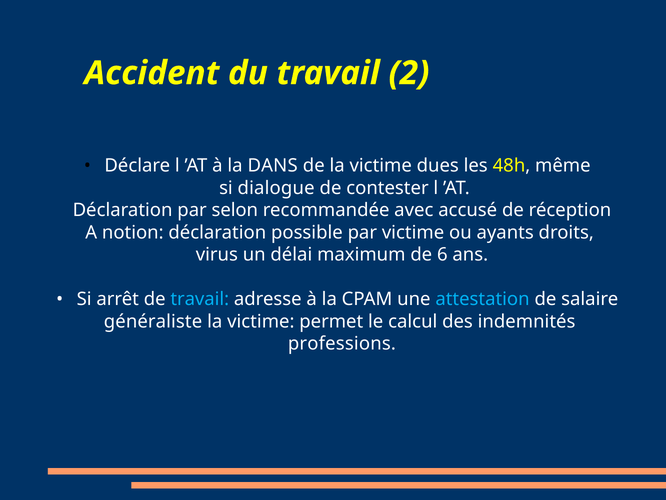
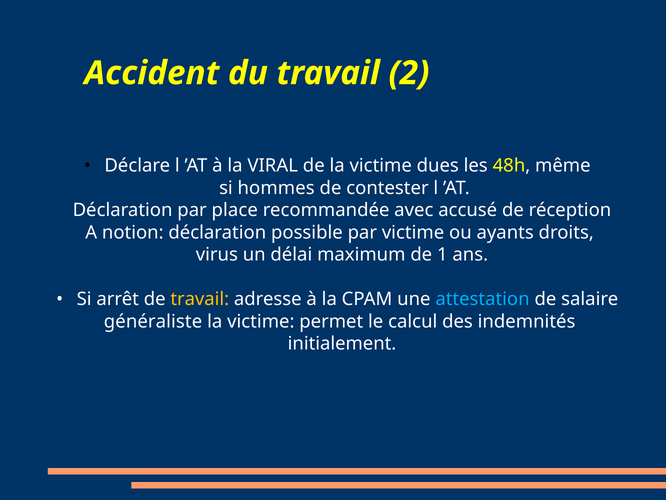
DANS: DANS -> VIRAL
dialogue: dialogue -> hommes
selon: selon -> place
6: 6 -> 1
travail at (200, 299) colour: light blue -> yellow
professions: professions -> initialement
